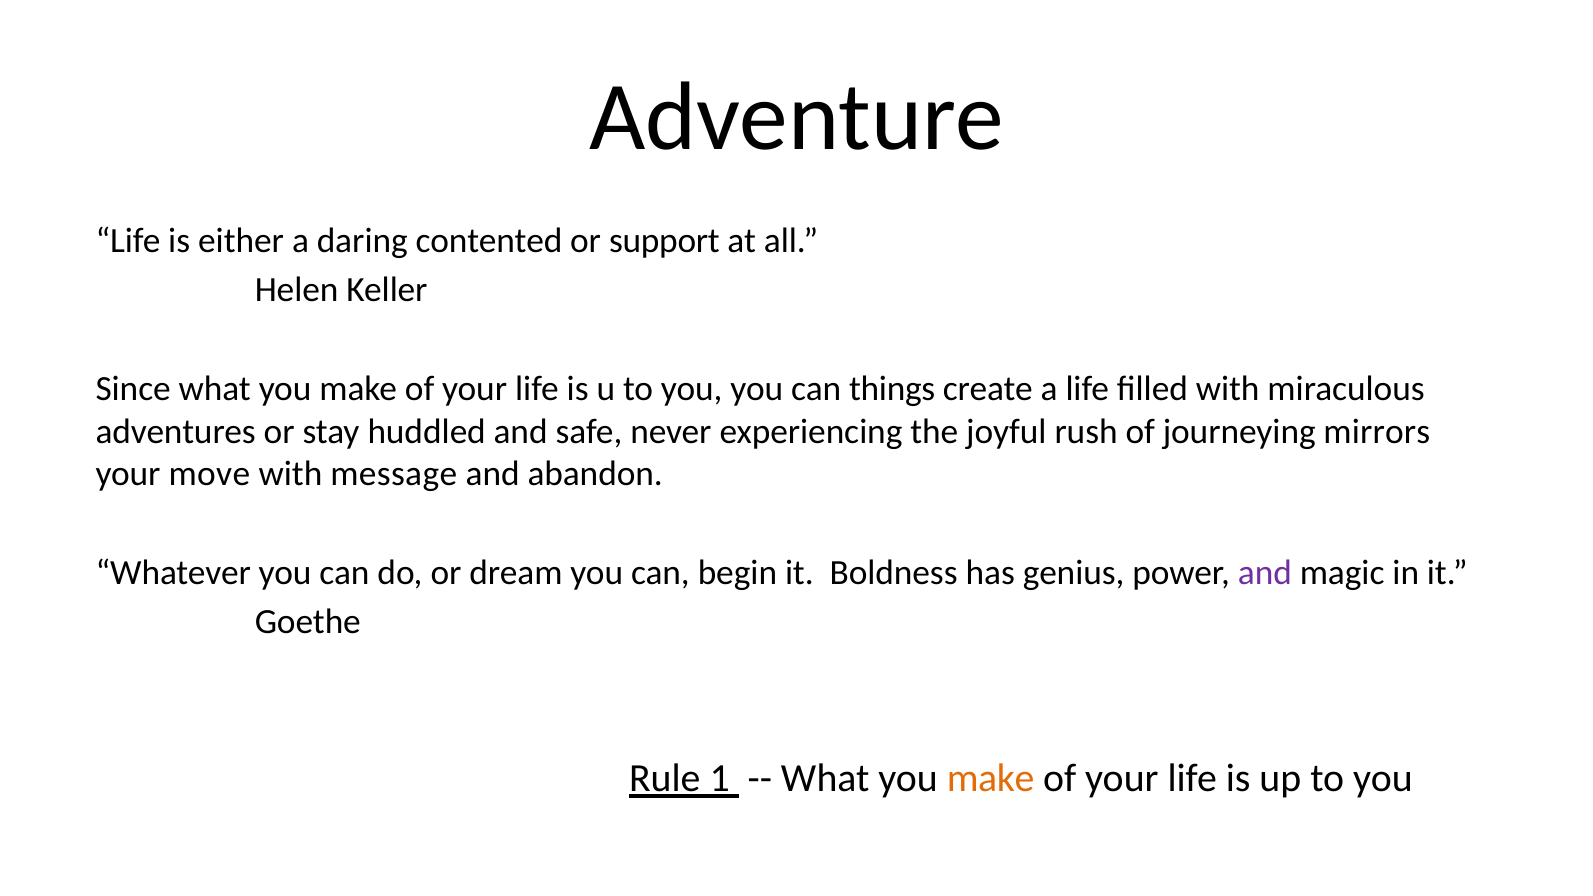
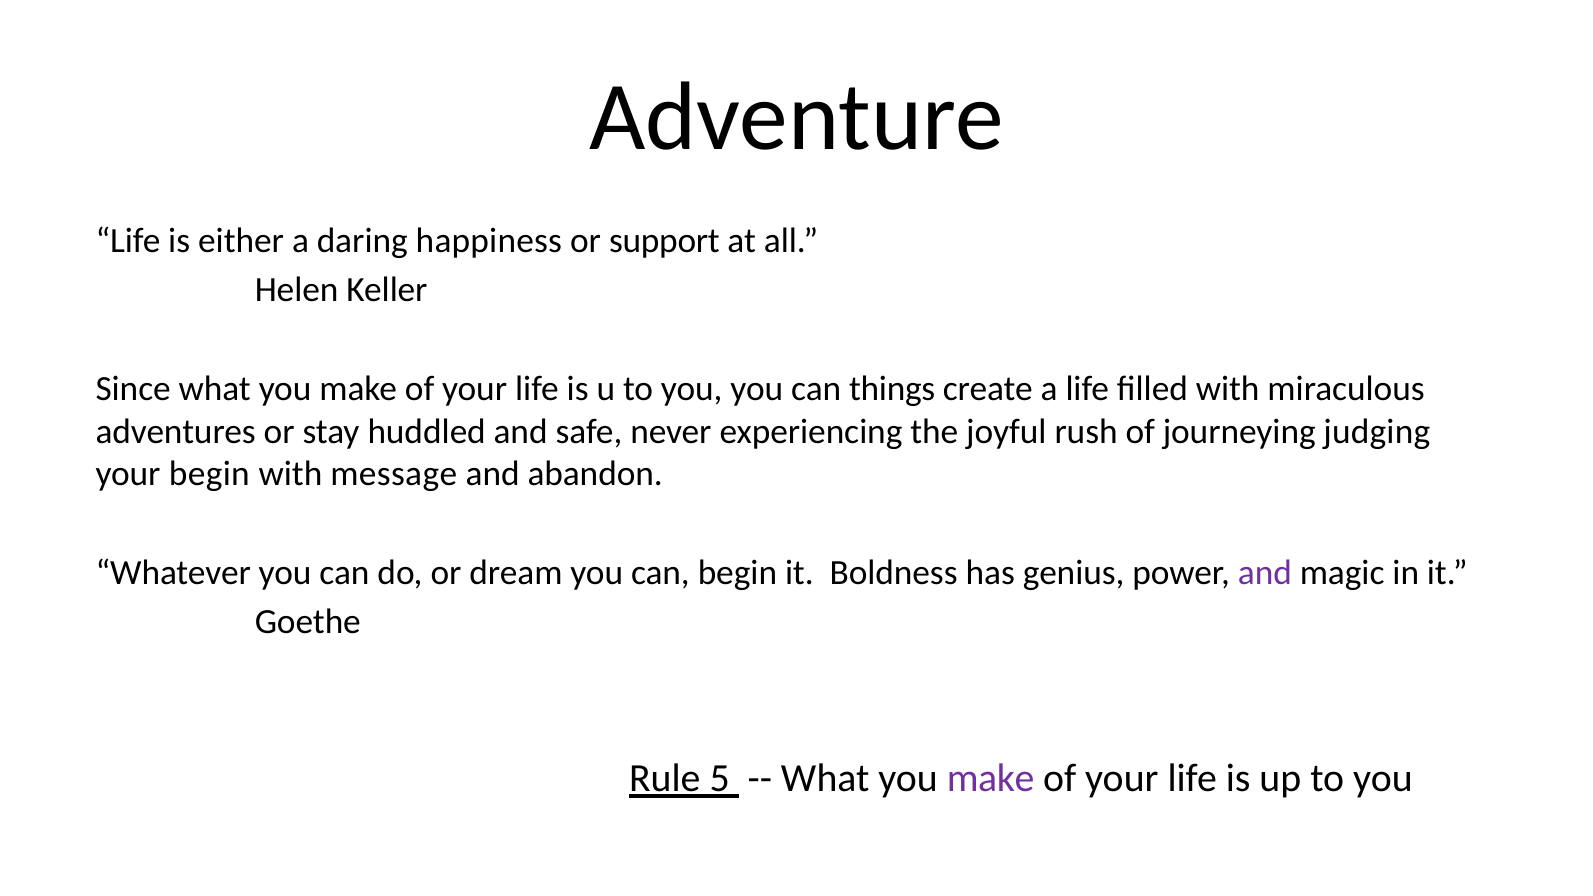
contented: contented -> happiness
mirrors: mirrors -> judging
your move: move -> begin
1: 1 -> 5
make at (991, 779) colour: orange -> purple
